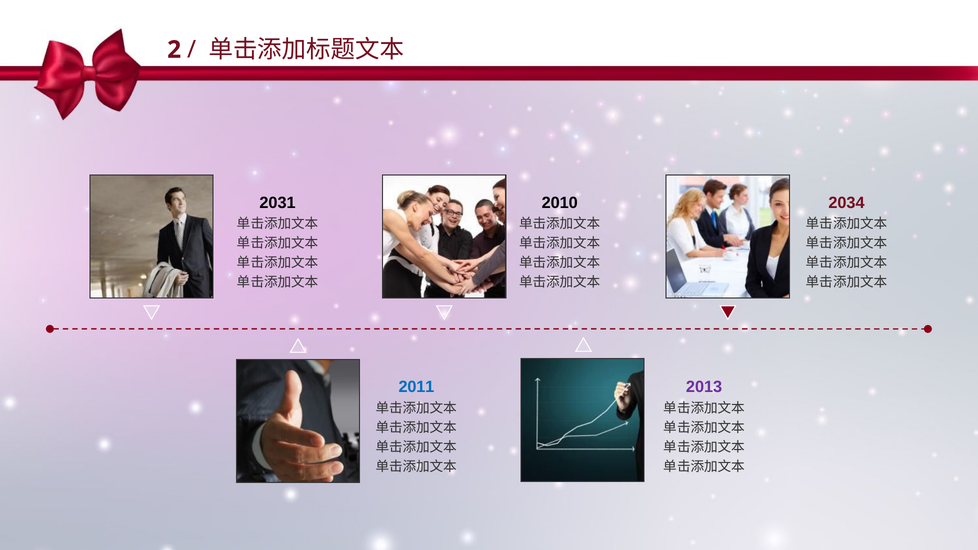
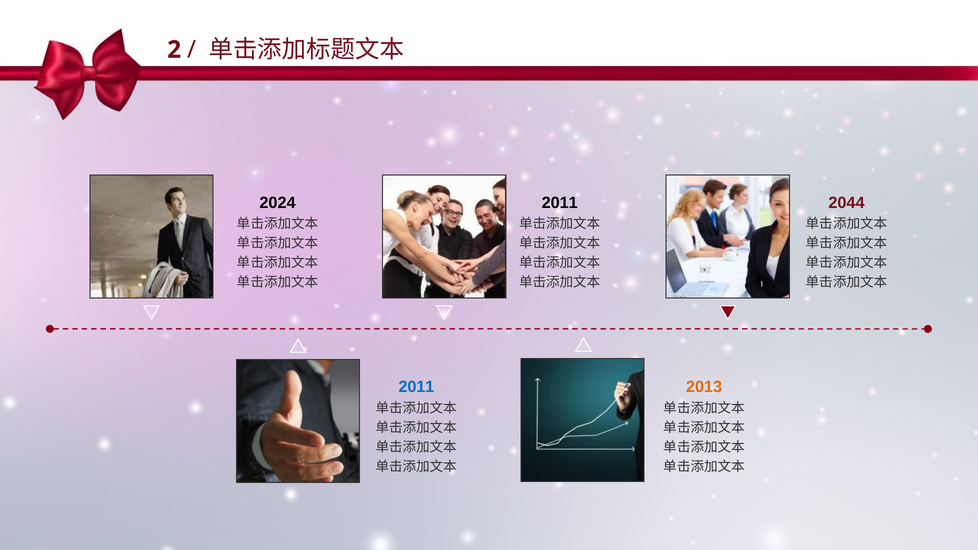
2031: 2031 -> 2024
2010 at (560, 203): 2010 -> 2011
2034: 2034 -> 2044
2013 colour: purple -> orange
